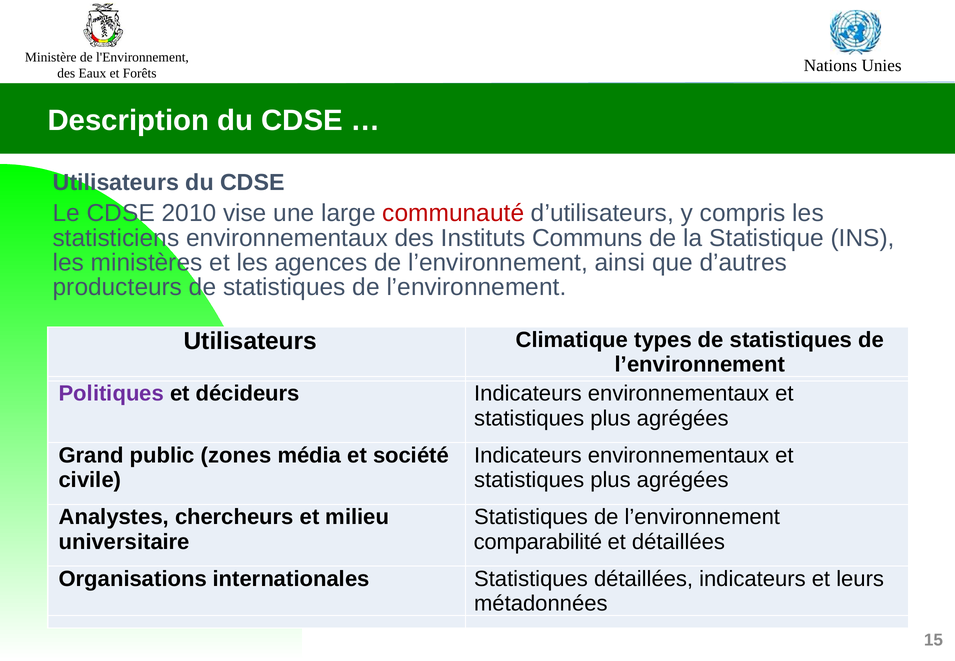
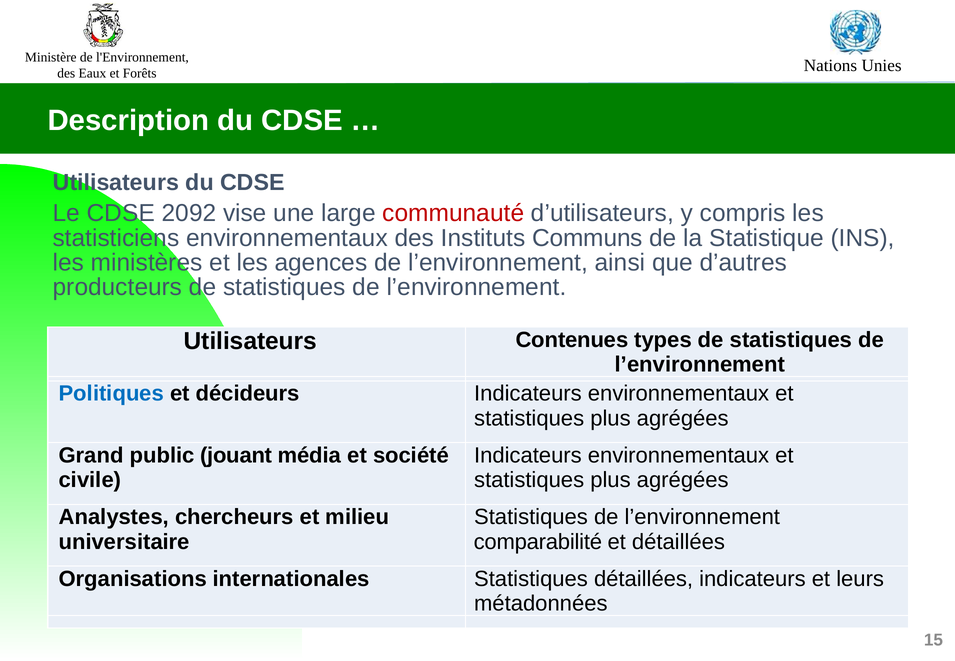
2010: 2010 -> 2092
Climatique: Climatique -> Contenues
Politiques colour: purple -> blue
zones: zones -> jouant
